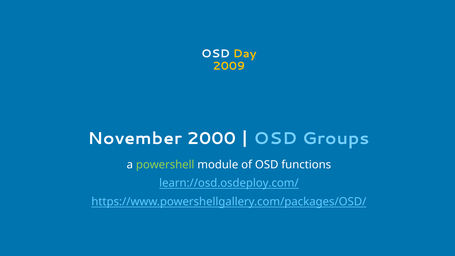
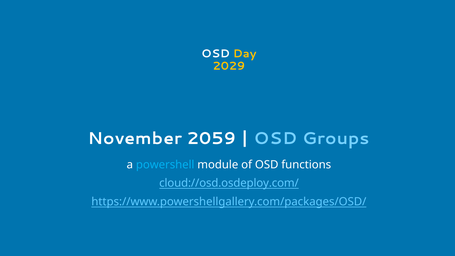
2009: 2009 -> 2029
2000: 2000 -> 2059
powershell colour: light green -> light blue
learn://osd.osdeploy.com/: learn://osd.osdeploy.com/ -> cloud://osd.osdeploy.com/
